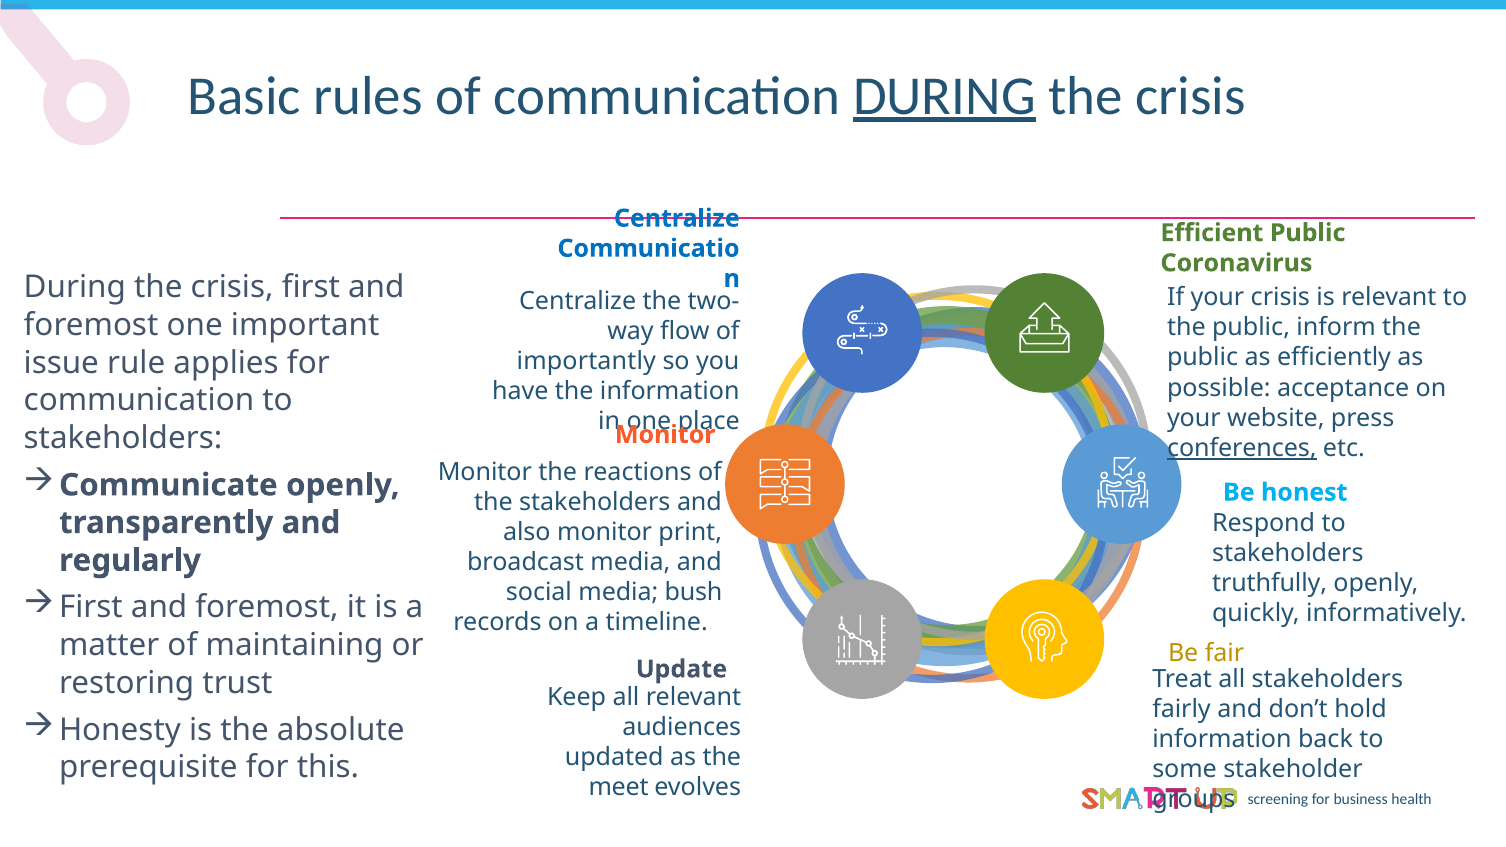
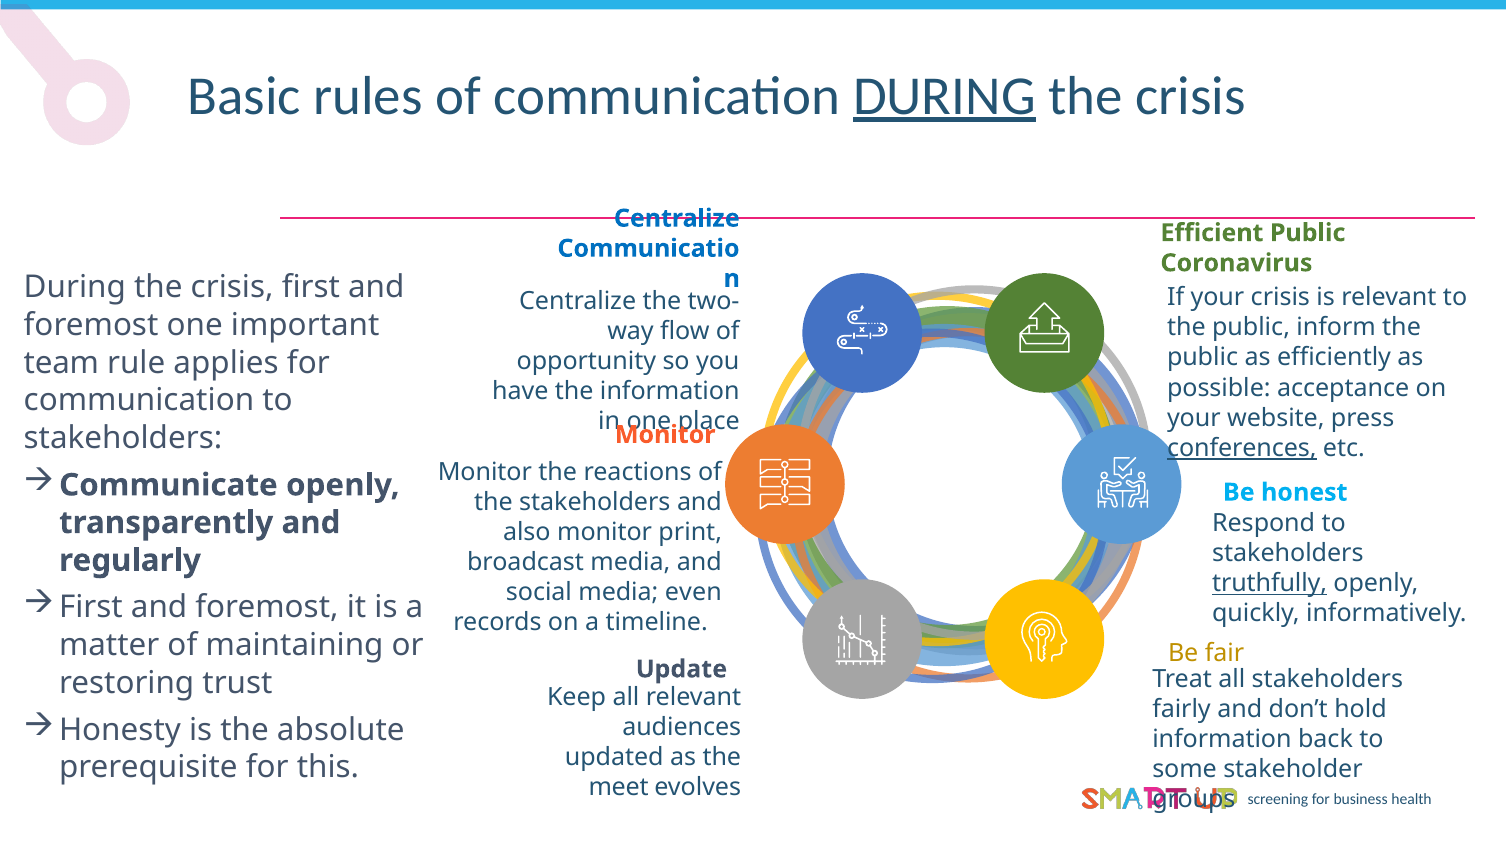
issue: issue -> team
importantly: importantly -> opportunity
truthfully underline: none -> present
bush: bush -> even
